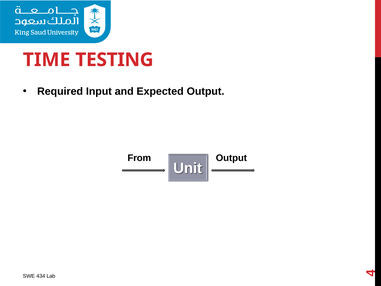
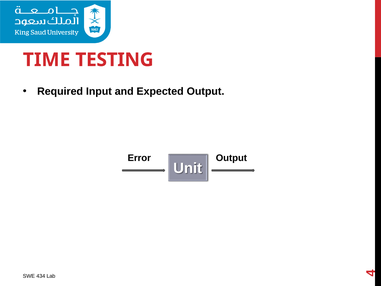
From: From -> Error
